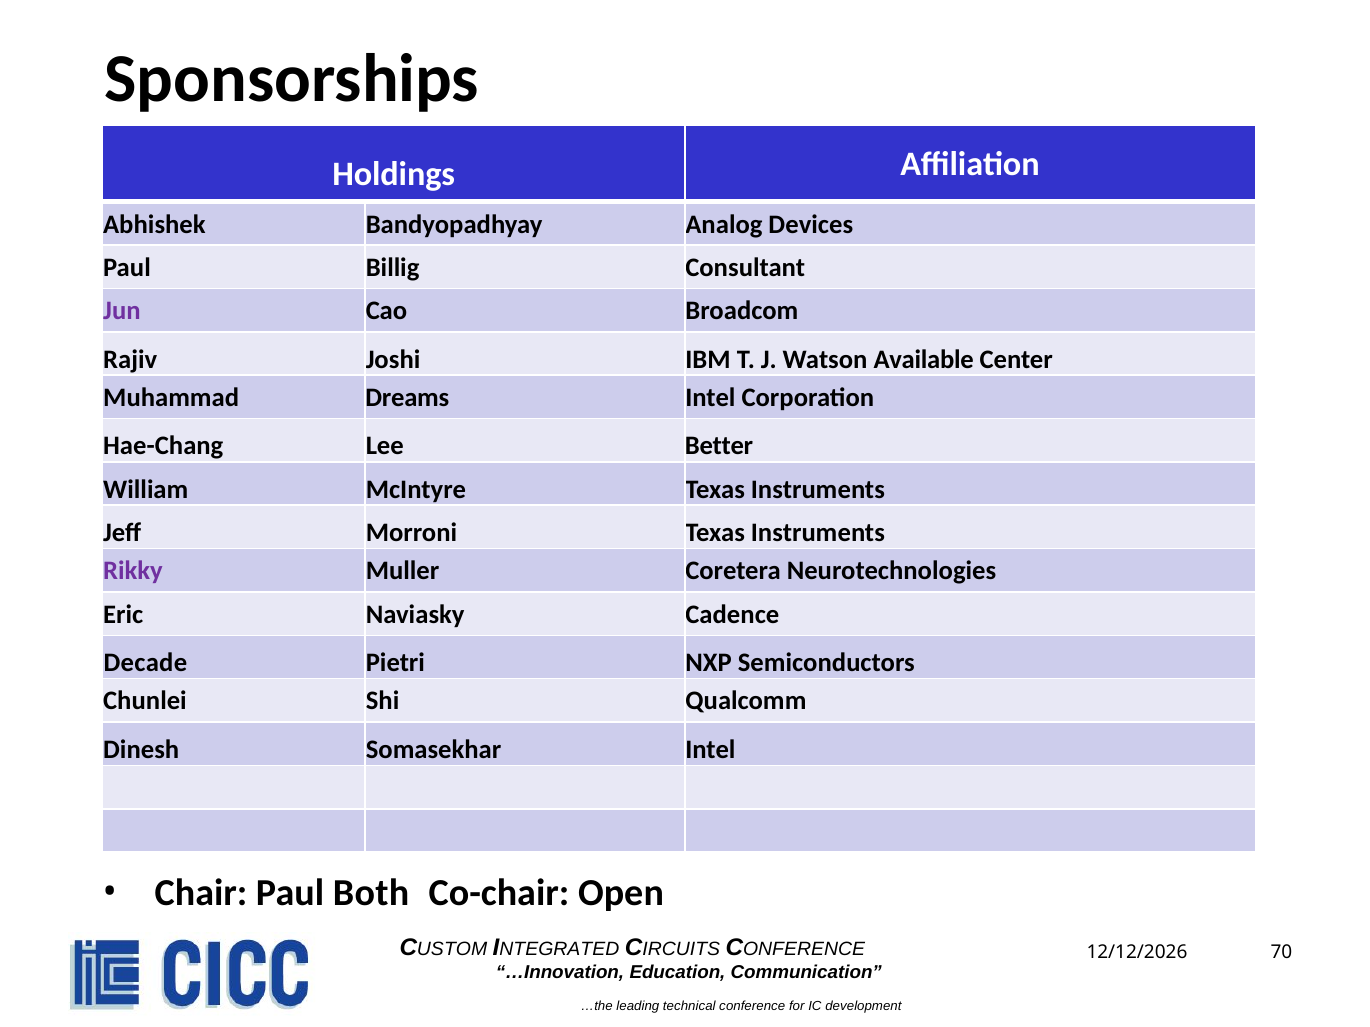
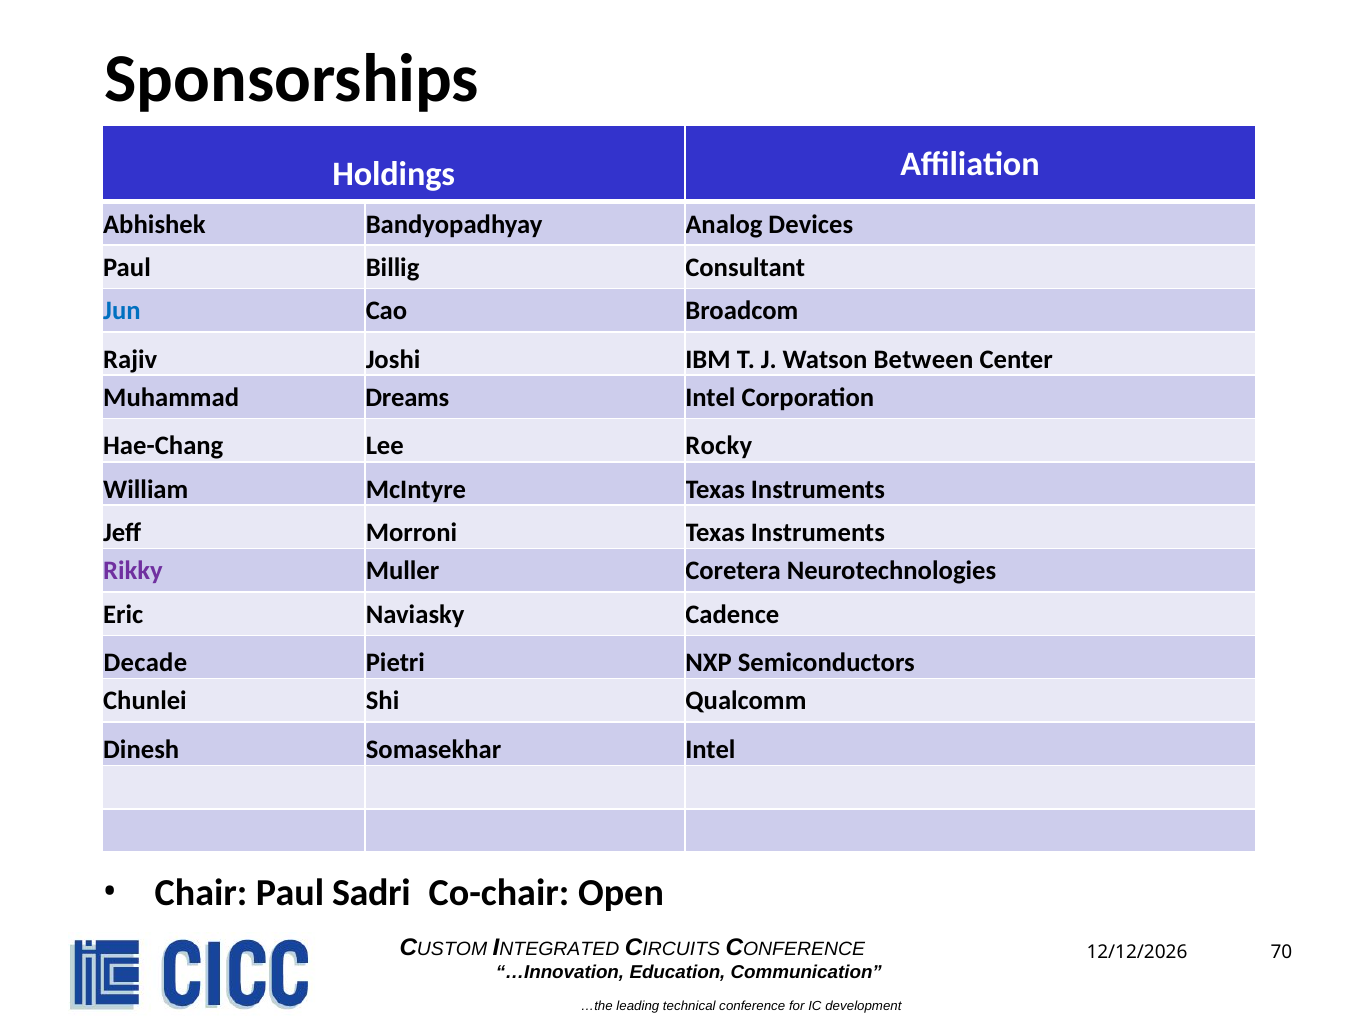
Jun colour: purple -> blue
Available: Available -> Between
Better: Better -> Rocky
Both: Both -> Sadri
